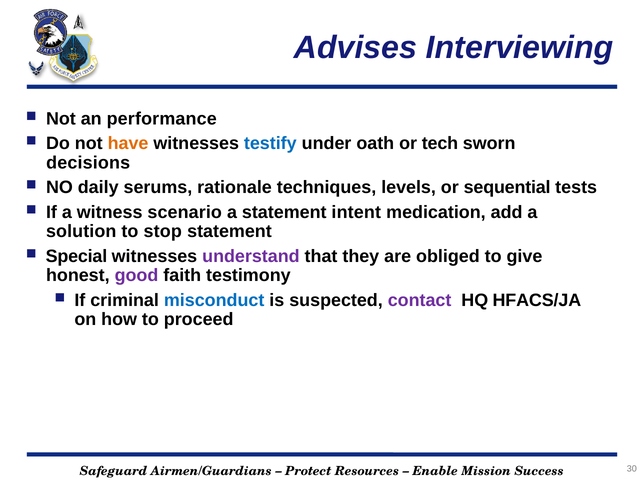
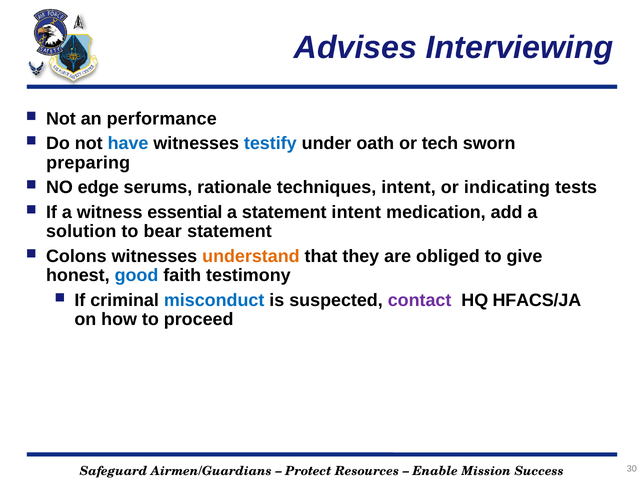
have colour: orange -> blue
decisions: decisions -> preparing
daily: daily -> edge
techniques levels: levels -> intent
sequential: sequential -> indicating
scenario: scenario -> essential
stop: stop -> bear
Special: Special -> Colons
understand colour: purple -> orange
good colour: purple -> blue
